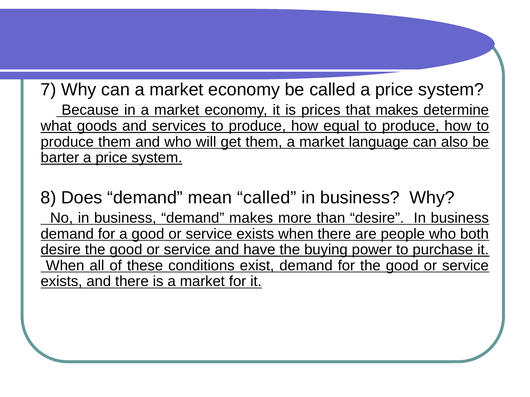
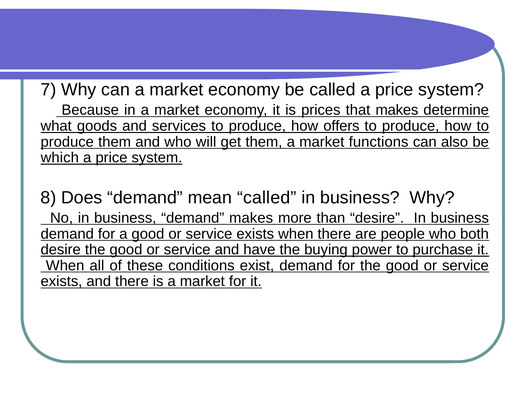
equal: equal -> offers
language: language -> functions
barter: barter -> which
